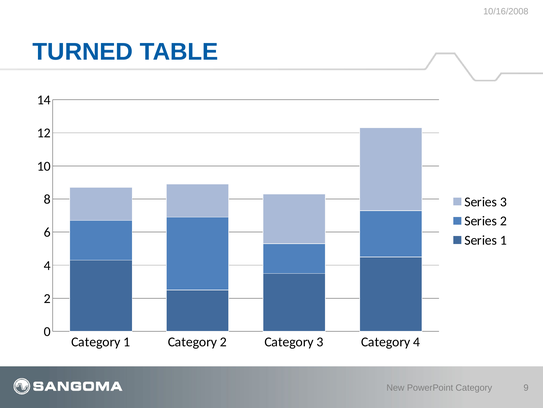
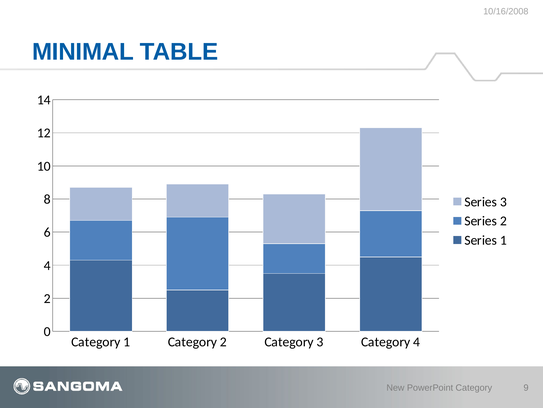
TURNED: TURNED -> MINIMAL
